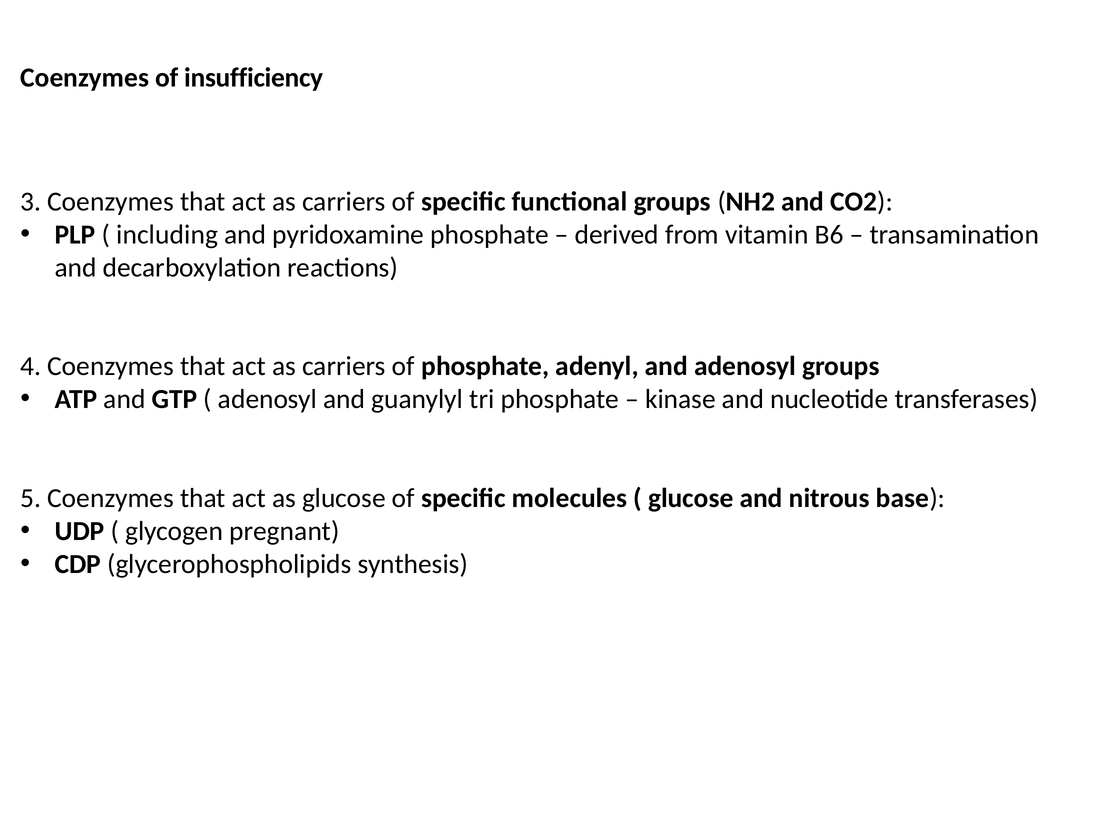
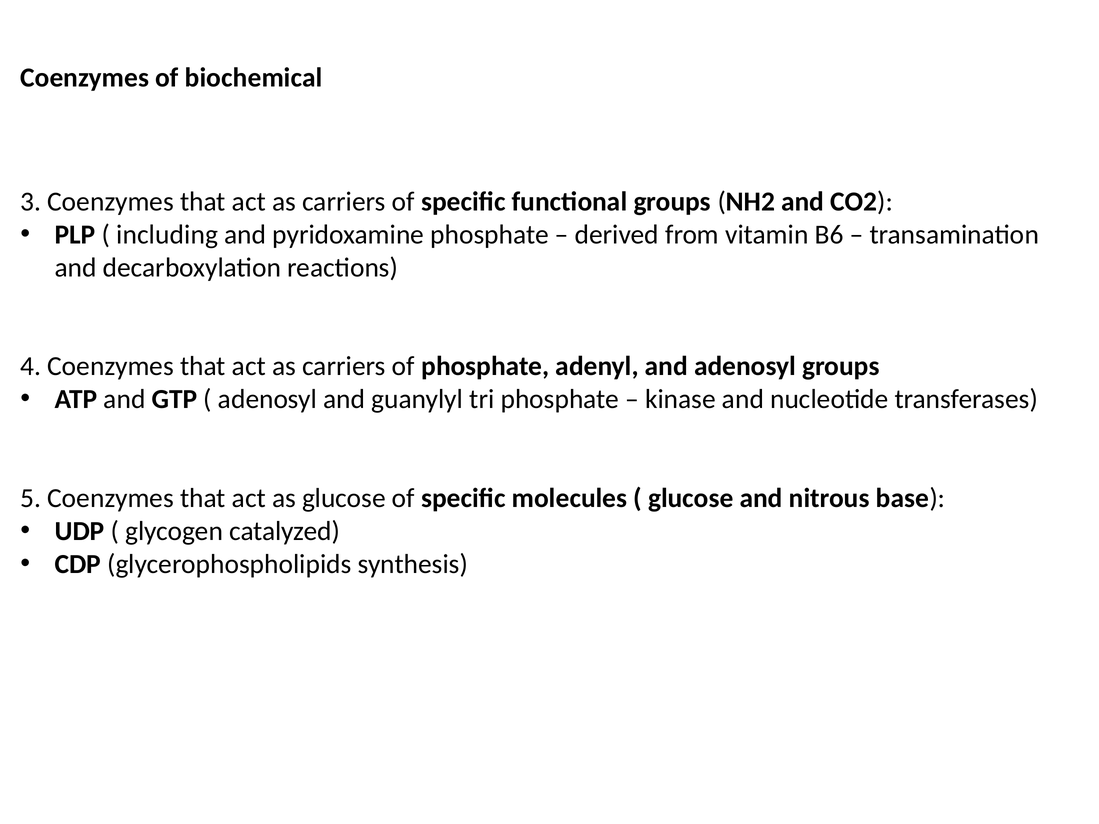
insufficiency: insufficiency -> biochemical
pregnant: pregnant -> catalyzed
